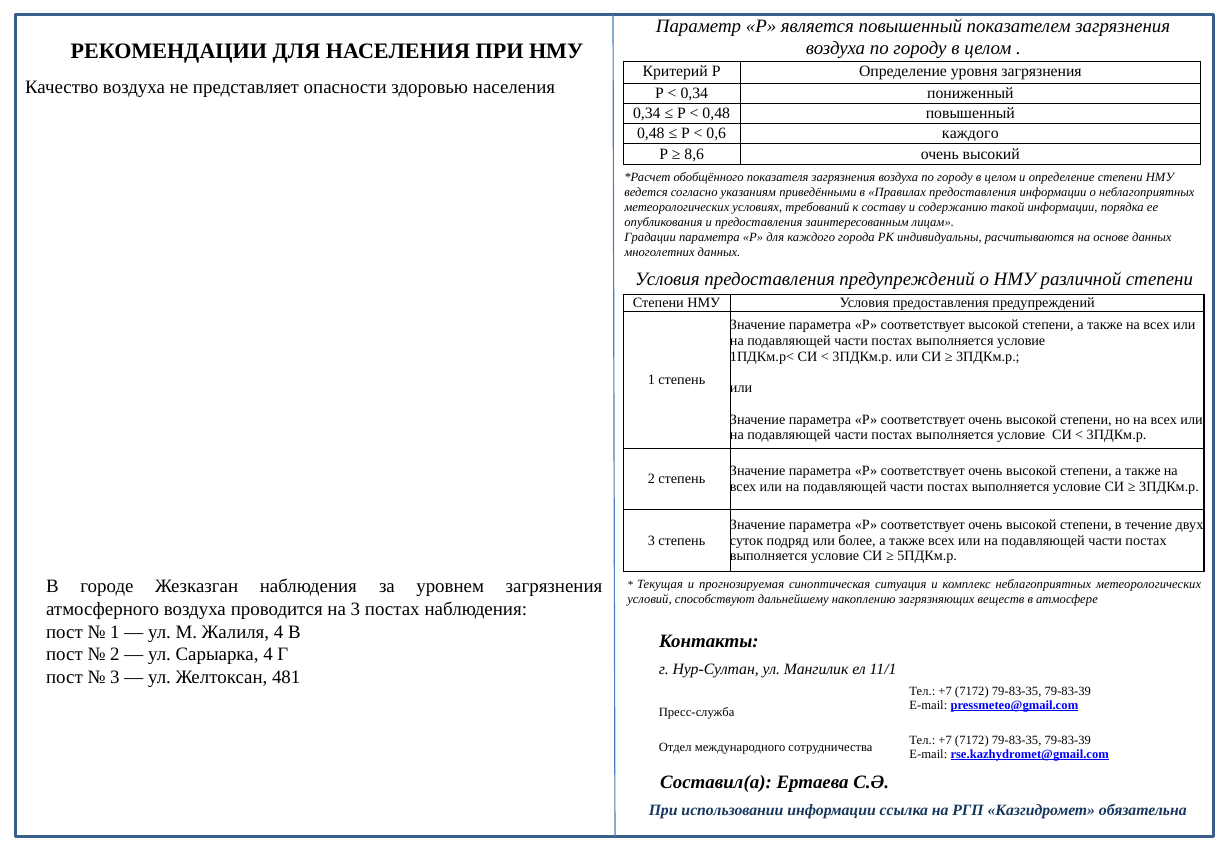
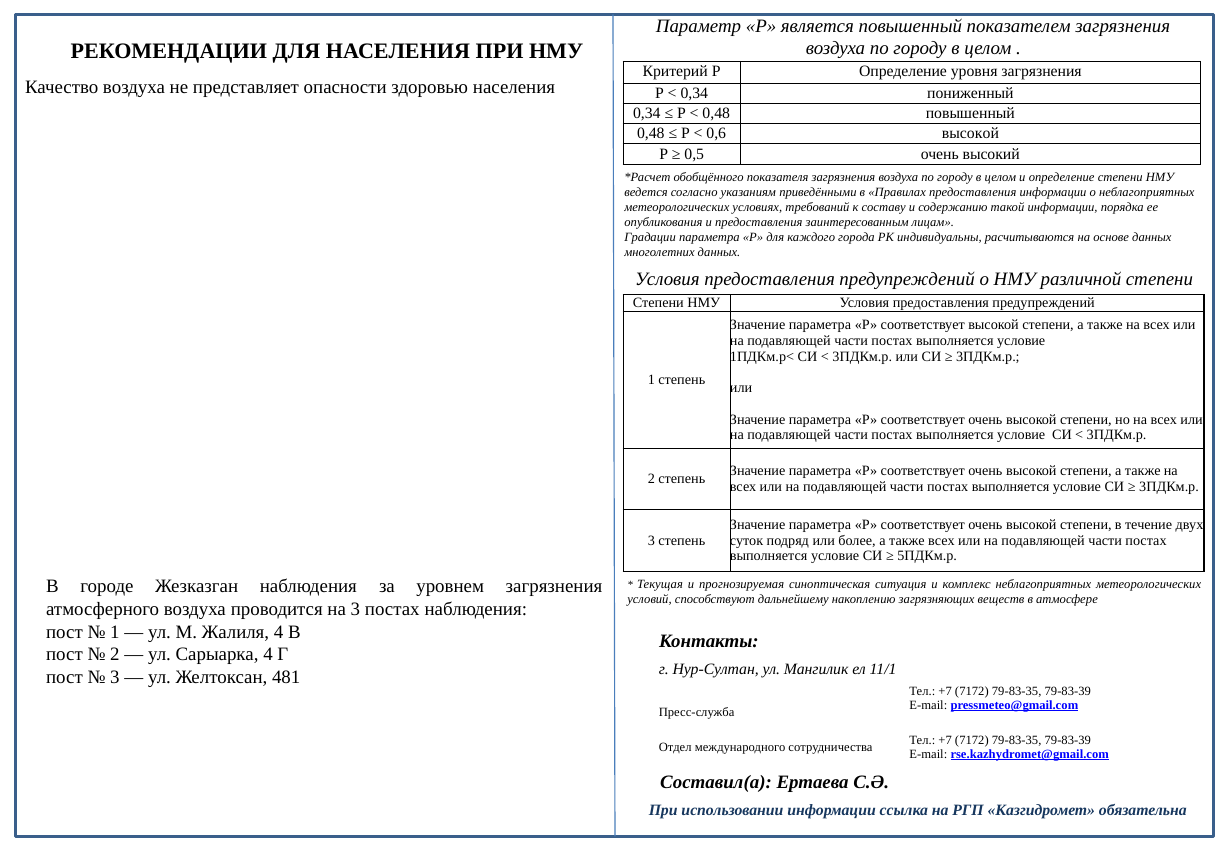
0,6 каждого: каждого -> высокой
8,6: 8,6 -> 0,5
